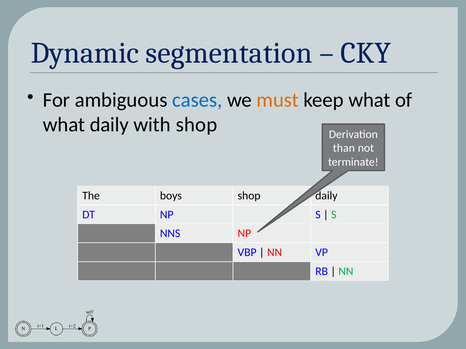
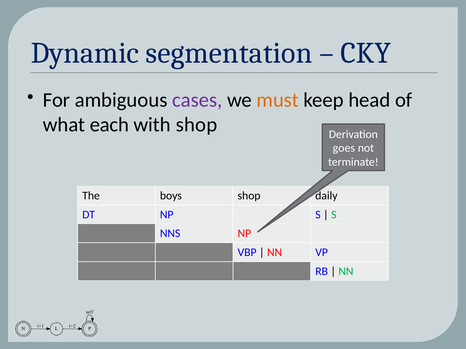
cases colour: blue -> purple
keep what: what -> head
what daily: daily -> each
than: than -> goes
